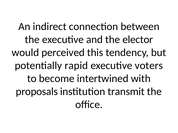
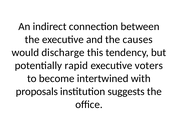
elector: elector -> causes
perceived: perceived -> discharge
transmit: transmit -> suggests
